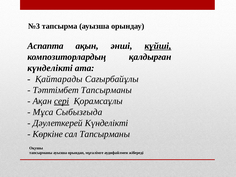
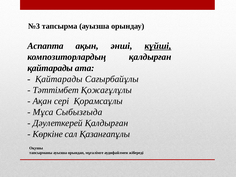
күнделікті at (50, 68): күнделікті -> қайтарады
Тәттімбет Тапсырманы: Тапсырманы -> Қожағұлұлы
сері underline: present -> none
Дәулеткерей Күнделікті: Күнделікті -> Қалдырған
сал Тапсырманы: Тапсырманы -> Қазанғапұлы
